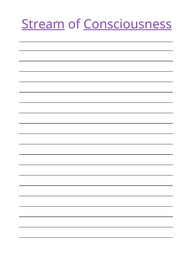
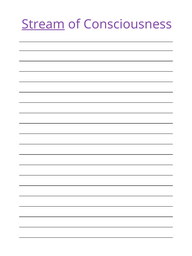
Consciousness underline: present -> none
